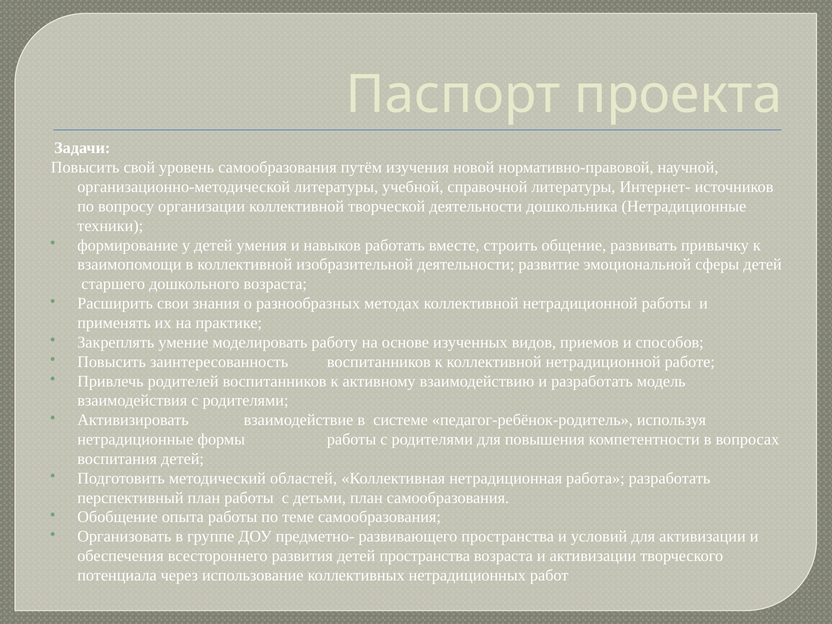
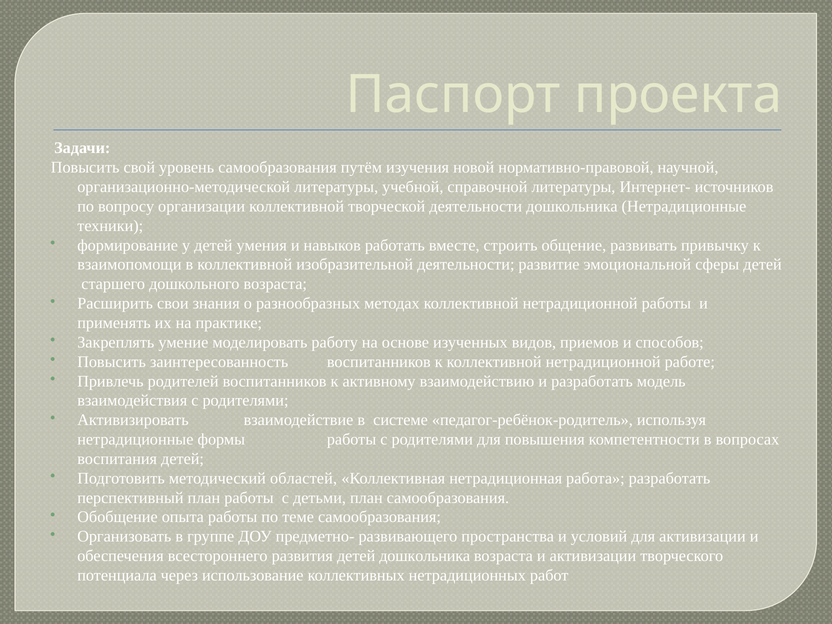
детей пространства: пространства -> дошкольника
